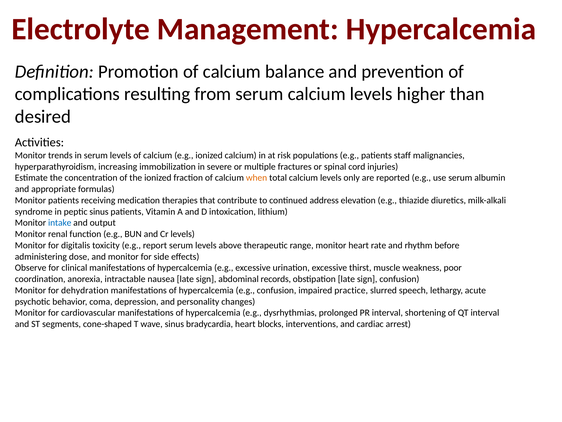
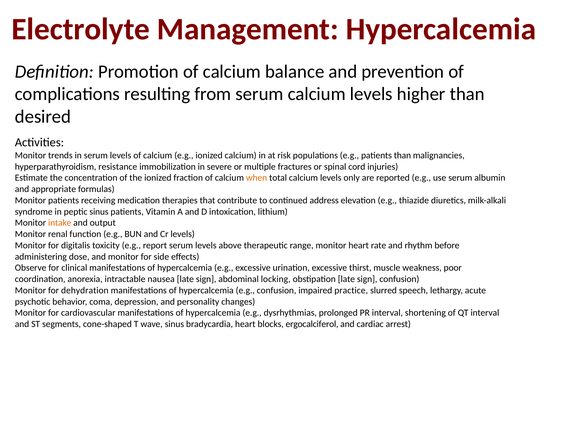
patients staff: staff -> than
increasing: increasing -> resistance
intake colour: blue -> orange
records: records -> locking
interventions: interventions -> ergocalciferol
